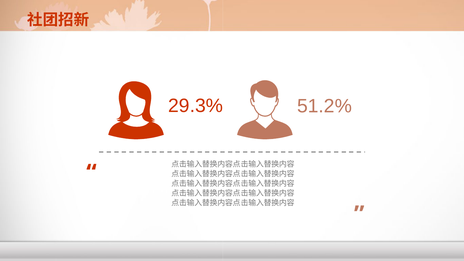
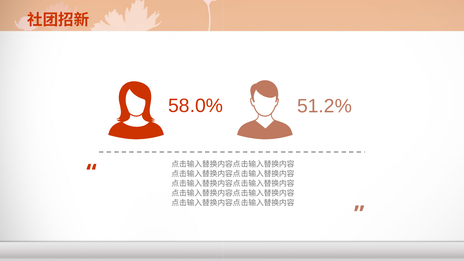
29.3%: 29.3% -> 58.0%
